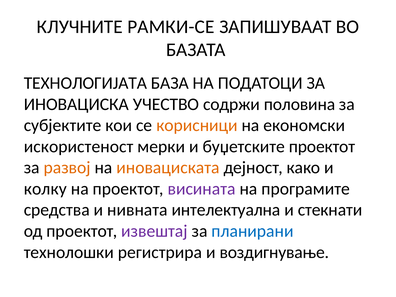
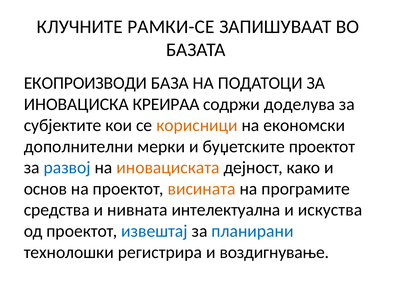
ТЕХНОЛОГИЈАТА: ТЕХНОЛОГИЈАТА -> ЕКОПРОИЗВОДИ
УЧЕСТВО: УЧЕСТВО -> КРЕИРАА
половина: половина -> доделува
искористеност: искористеност -> дополнителни
развој colour: orange -> blue
колку: колку -> основ
висината colour: purple -> orange
стекнати: стекнати -> искуства
извештај colour: purple -> blue
